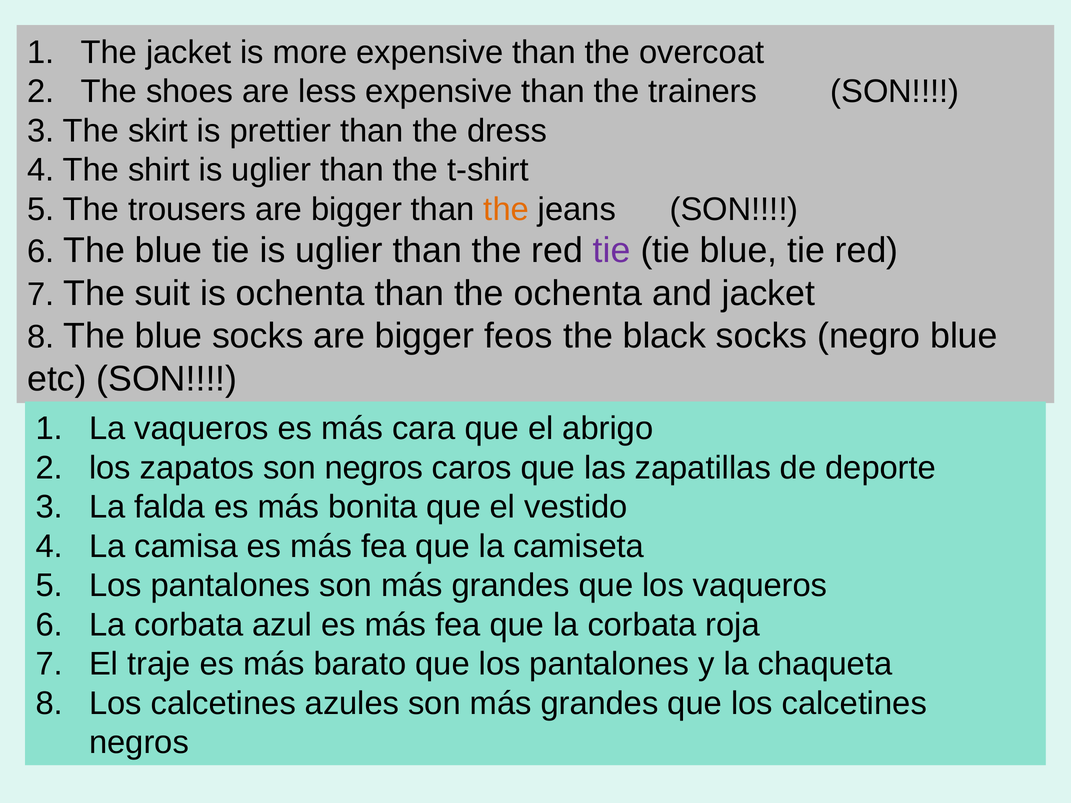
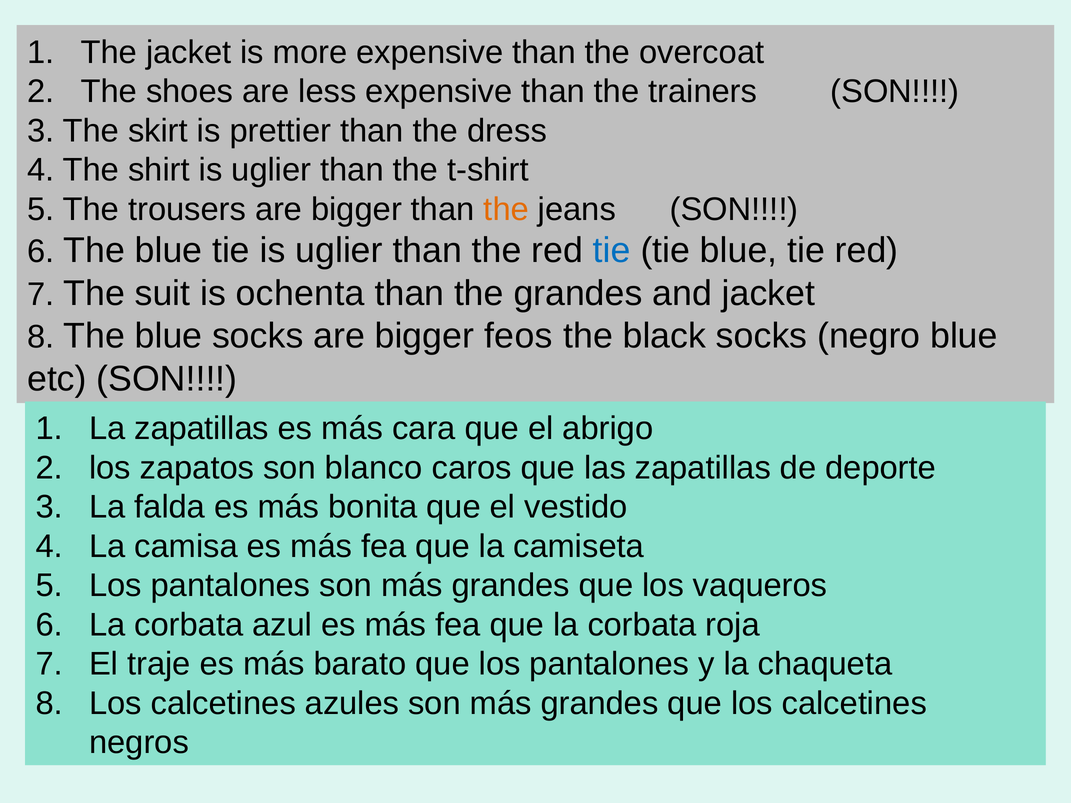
tie at (612, 251) colour: purple -> blue
the ochenta: ochenta -> grandes
La vaqueros: vaqueros -> zapatillas
son negros: negros -> blanco
